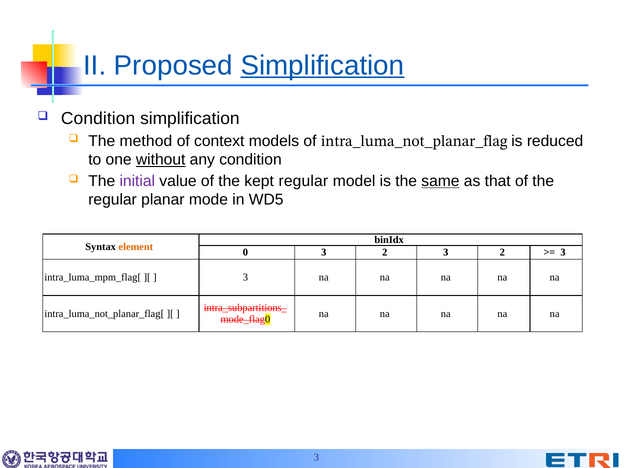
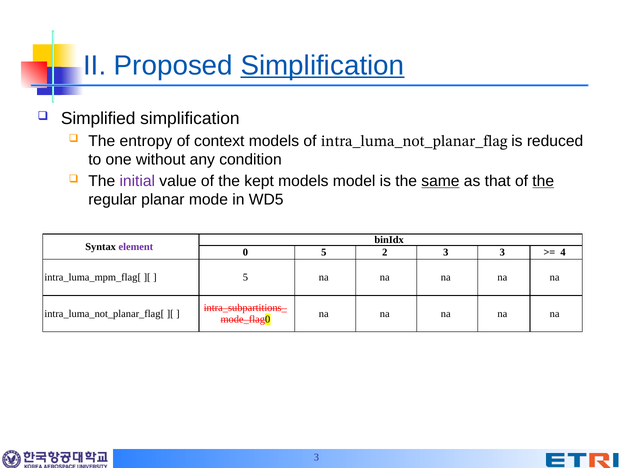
Condition at (98, 119): Condition -> Simplified
method: method -> entropy
without underline: present -> none
kept regular: regular -> models
the at (543, 181) underline: none -> present
element colour: orange -> purple
0 3: 3 -> 5
2 3 2: 2 -> 3
3 at (563, 253): 3 -> 4
3 at (245, 278): 3 -> 5
